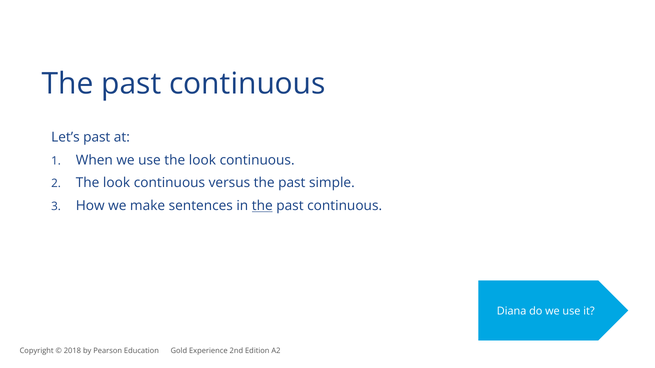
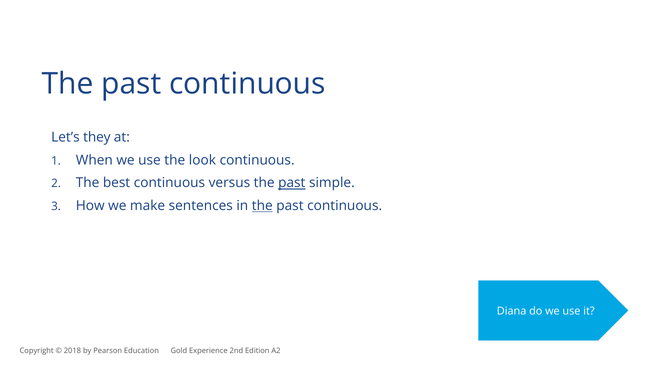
Let’s past: past -> they
look at (117, 183): look -> best
past at (292, 183) underline: none -> present
